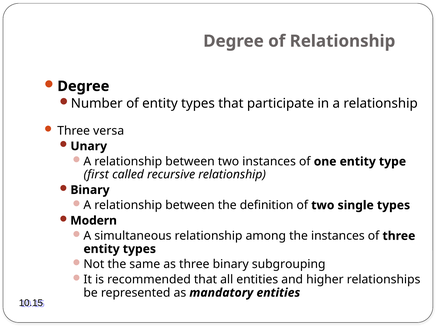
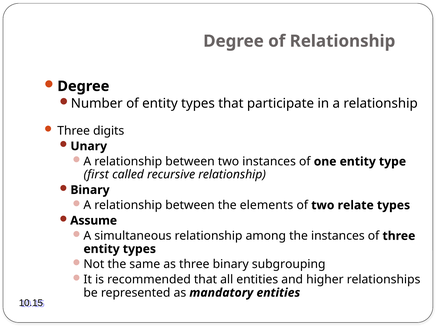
versa: versa -> digits
definition: definition -> elements
single: single -> relate
Modern: Modern -> Assume
